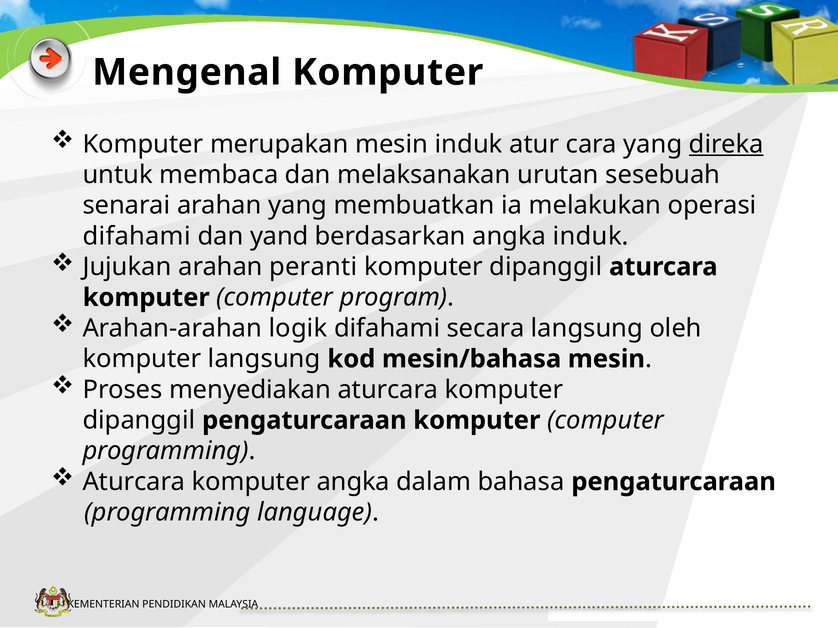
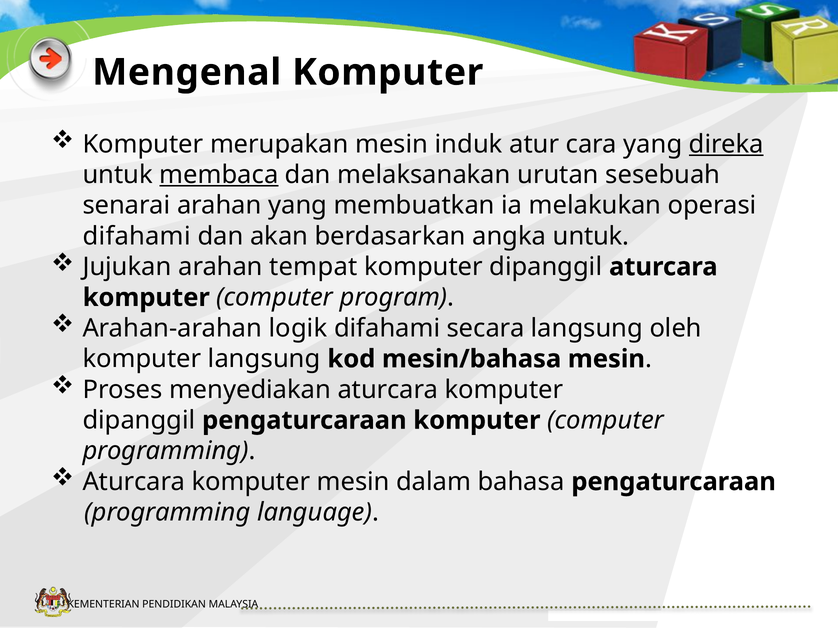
membaca underline: none -> present
yand: yand -> akan
angka induk: induk -> untuk
peranti: peranti -> tempat
komputer angka: angka -> mesin
